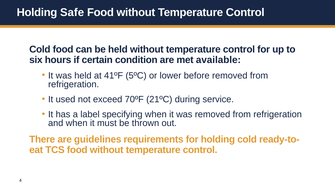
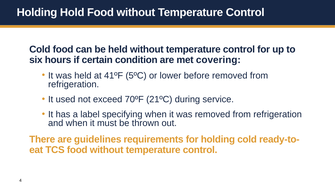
Safe: Safe -> Hold
available: available -> covering
